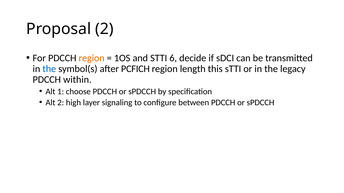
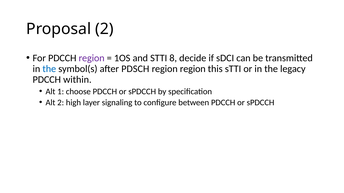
region at (92, 58) colour: orange -> purple
6: 6 -> 8
PCFICH: PCFICH -> PDSCH
region length: length -> region
